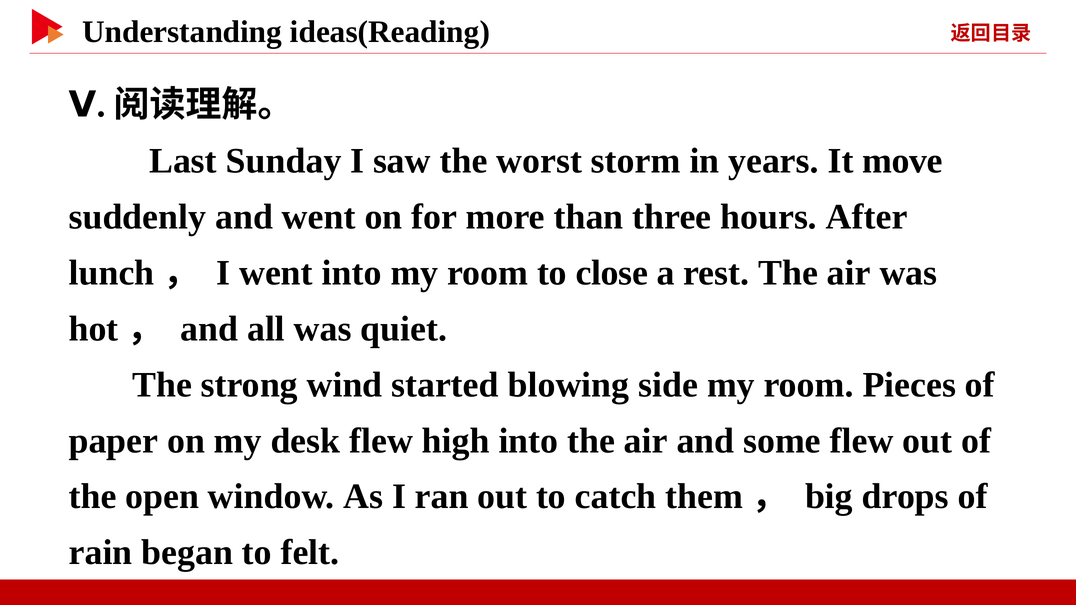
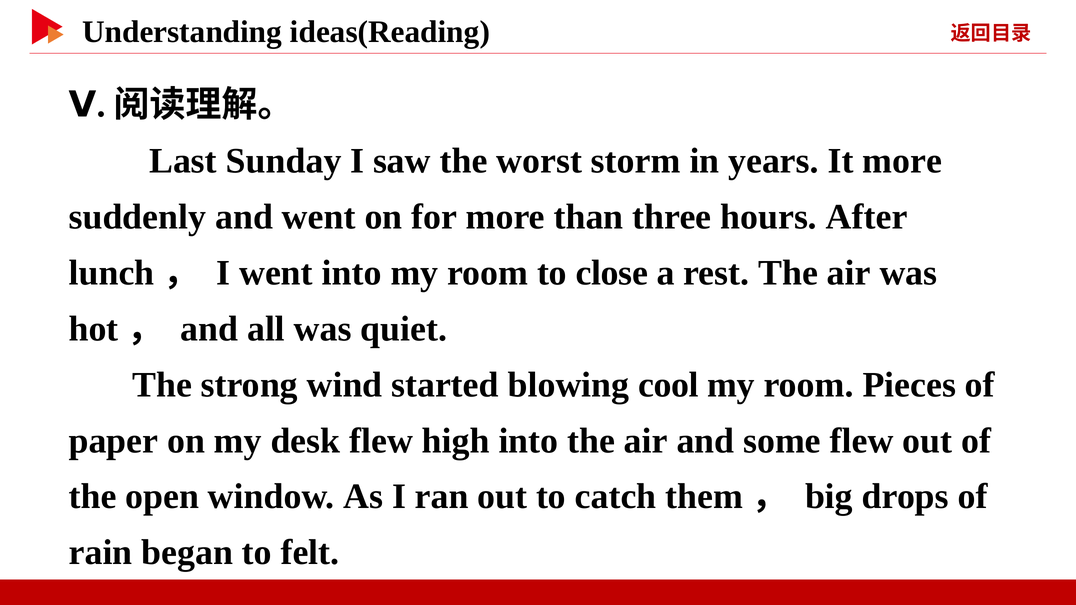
It move: move -> more
side: side -> cool
